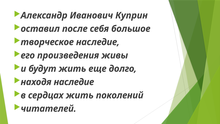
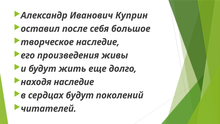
сердцах жить: жить -> будут
